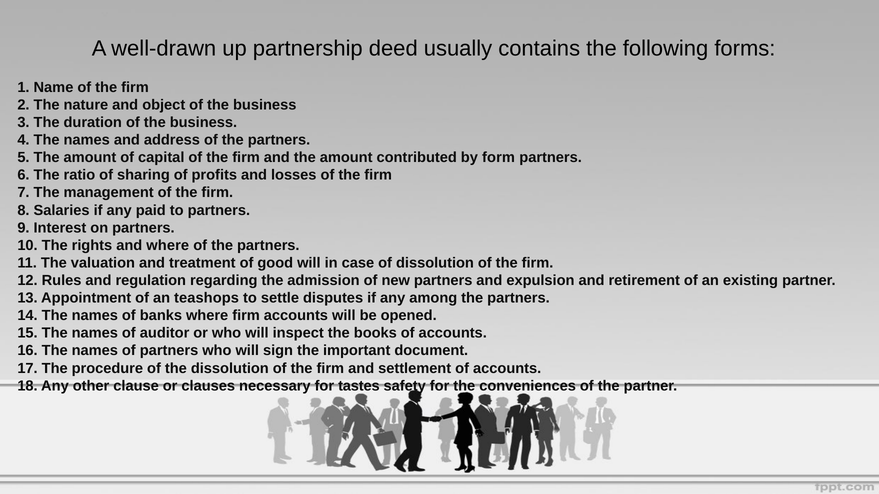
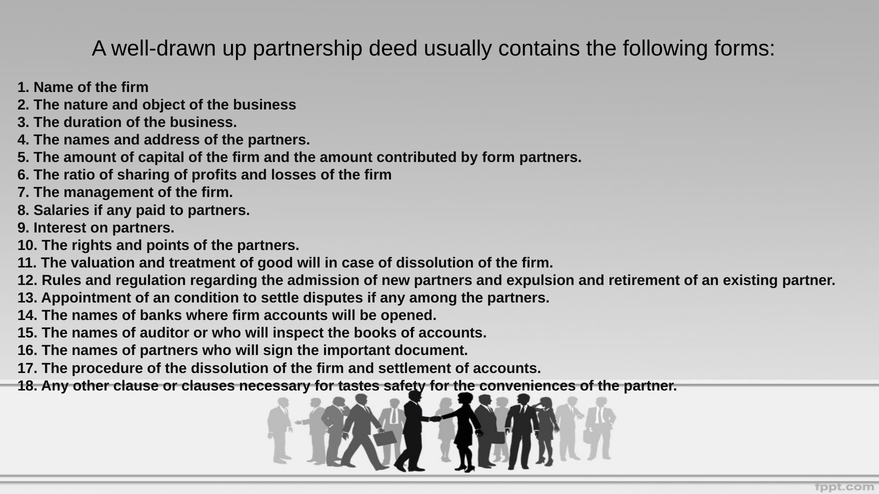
and where: where -> points
teashops: teashops -> condition
